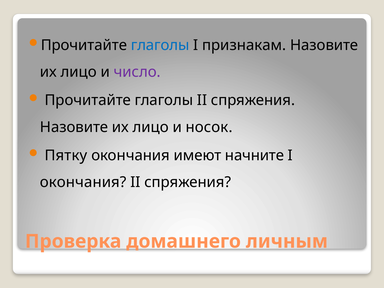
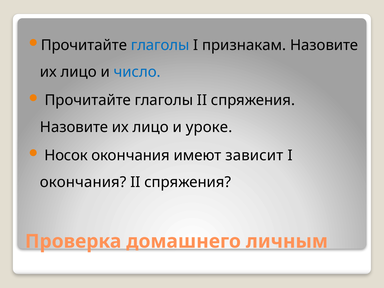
число colour: purple -> blue
носок: носок -> уроке
Пятку: Пятку -> Носок
начните: начните -> зависит
